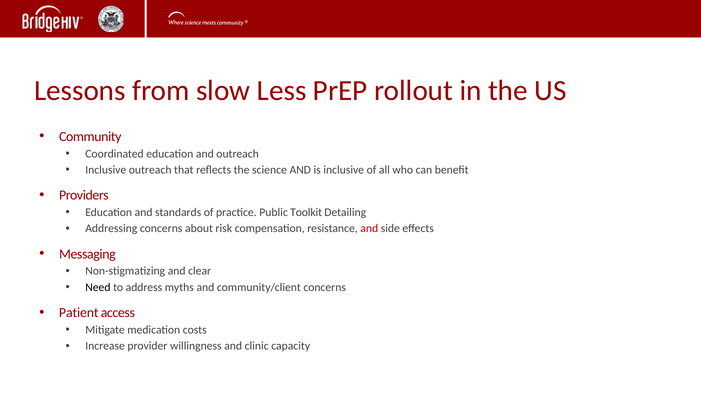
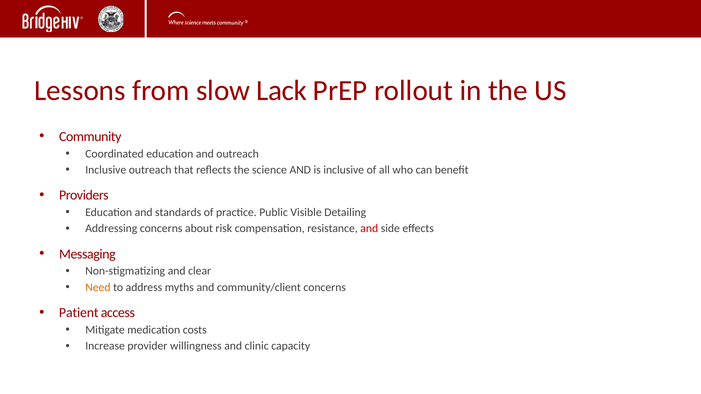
Less: Less -> Lack
Toolkit: Toolkit -> Visible
Need colour: black -> orange
